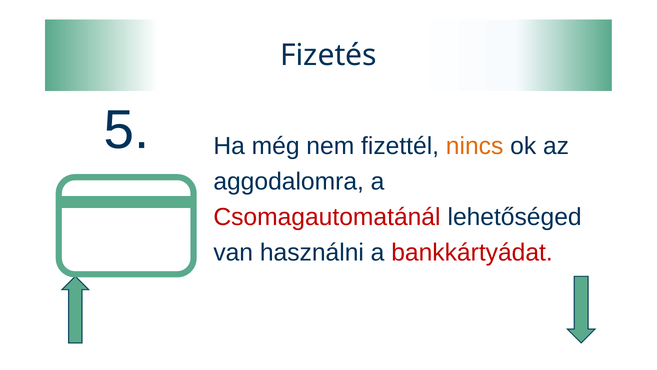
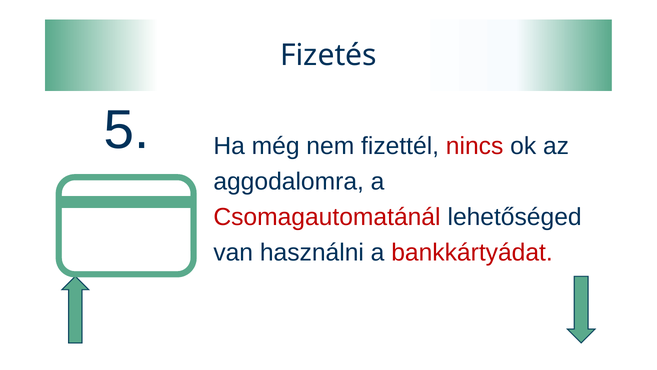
nincs colour: orange -> red
